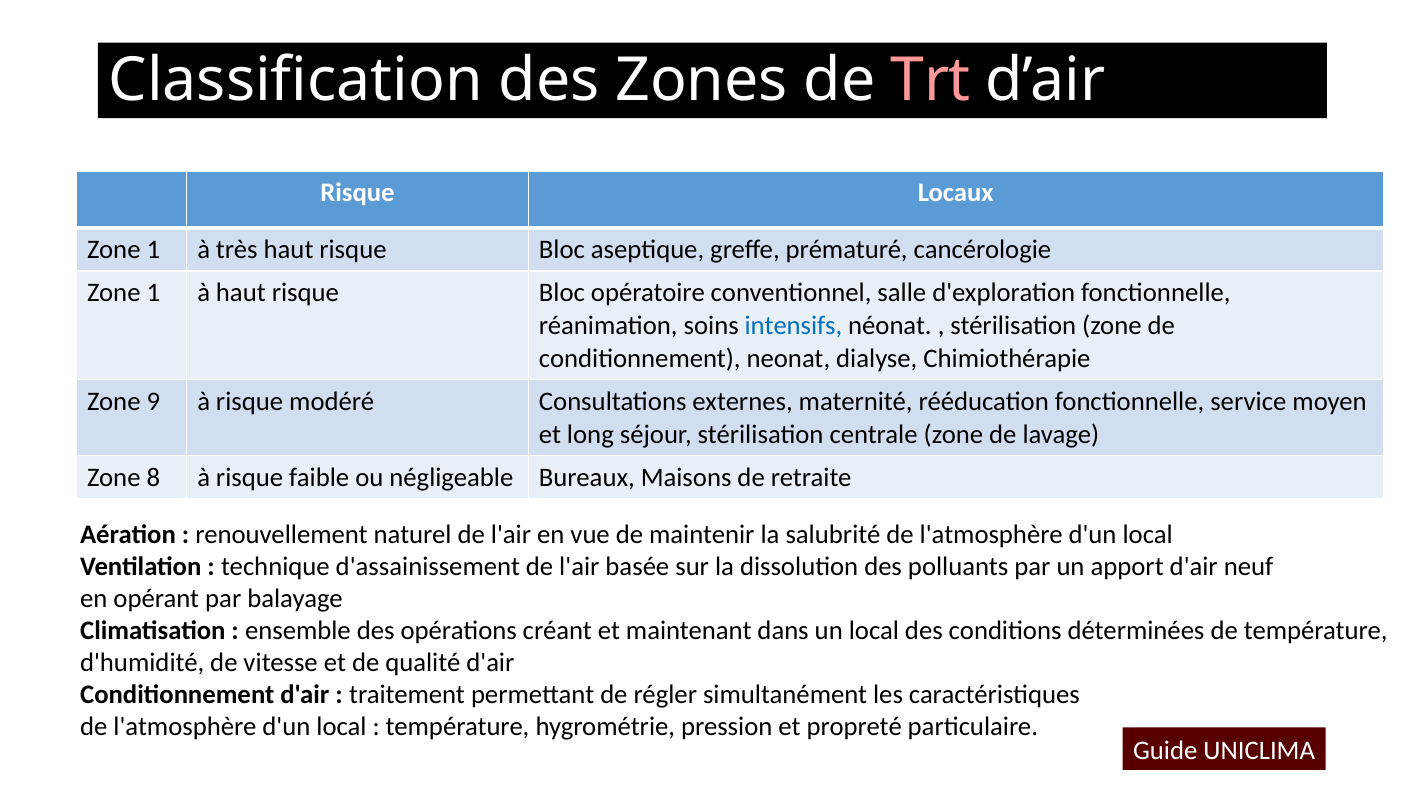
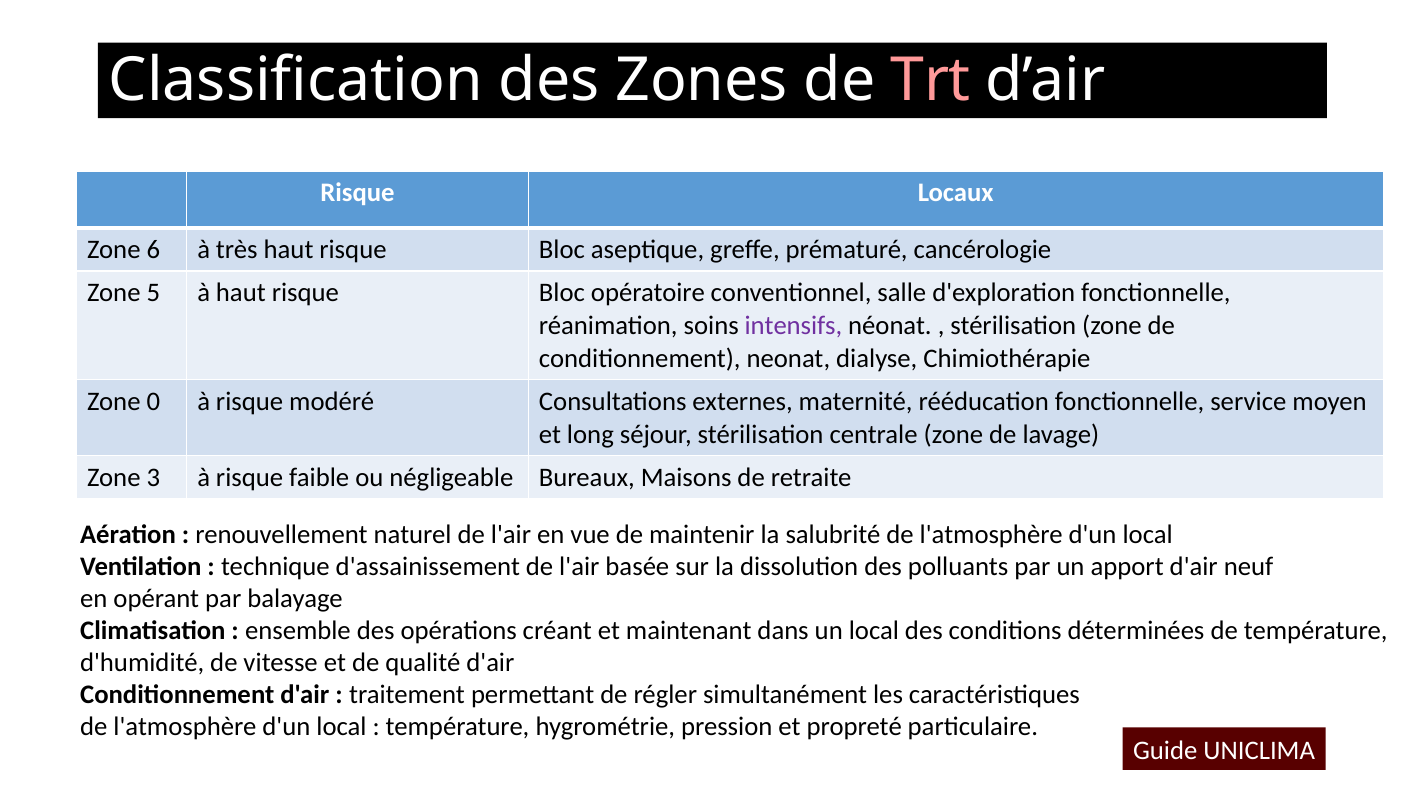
1 at (153, 250): 1 -> 6
1 at (153, 293): 1 -> 5
intensifs colour: blue -> purple
9: 9 -> 0
8: 8 -> 3
